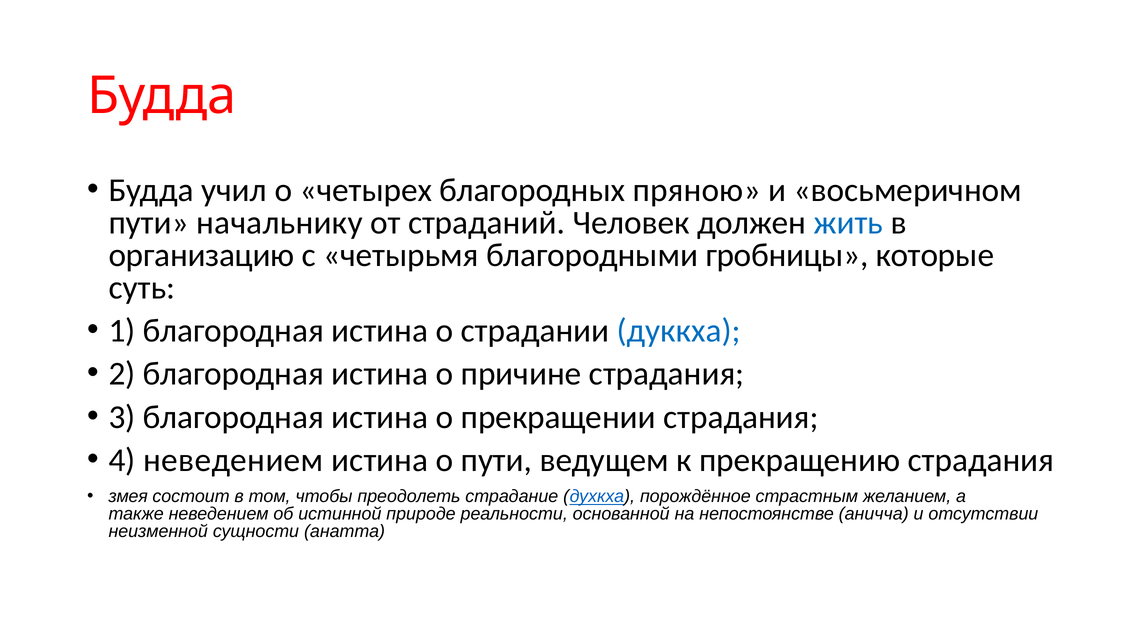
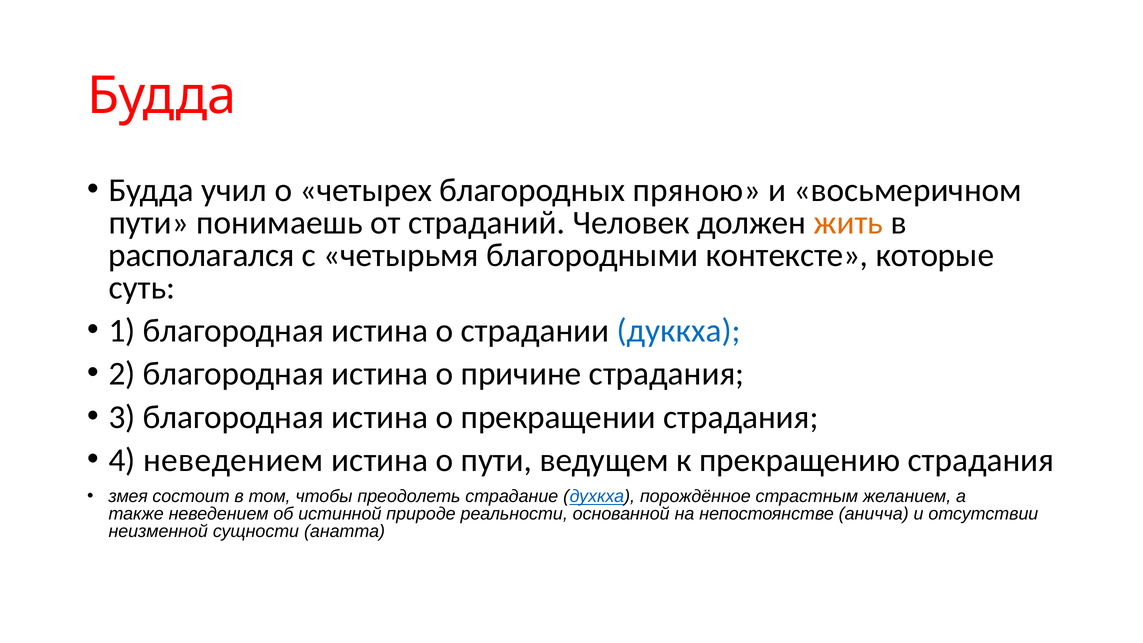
начальнику: начальнику -> понимаешь
жить colour: blue -> orange
организацию: организацию -> располагался
гробницы: гробницы -> контексте
